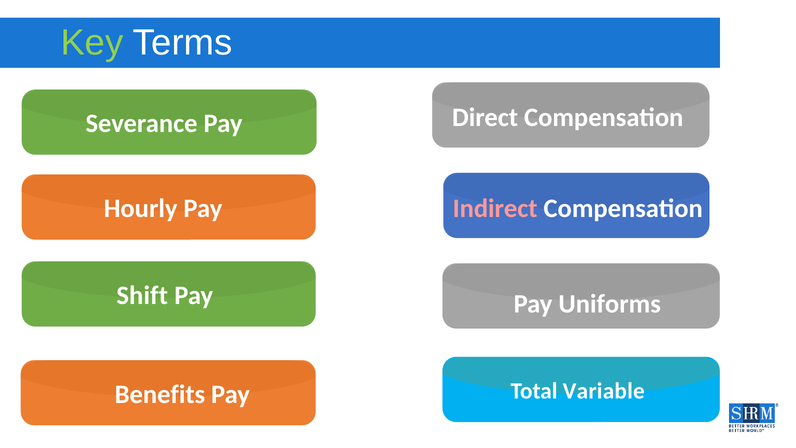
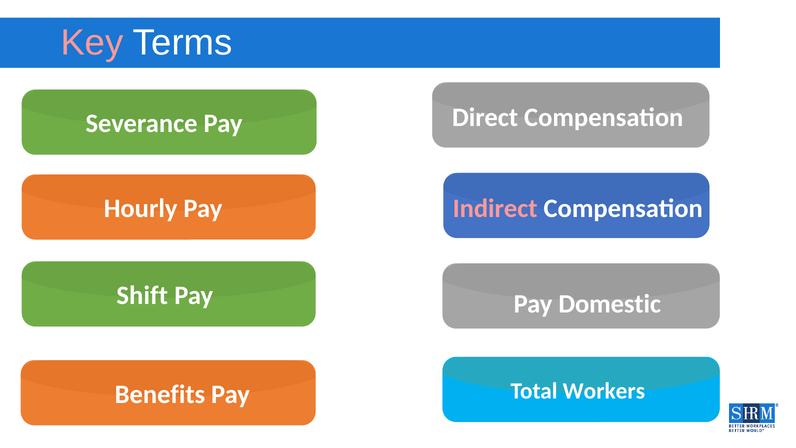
Key colour: light green -> pink
Uniforms: Uniforms -> Domestic
Variable: Variable -> Workers
